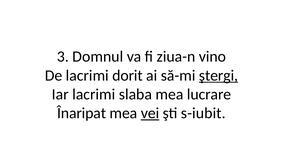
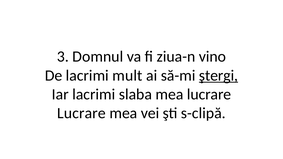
dorit: dorit -> mult
Înaripat at (82, 113): Înaripat -> Lucrare
vei underline: present -> none
s-iubit: s-iubit -> s-clipă
